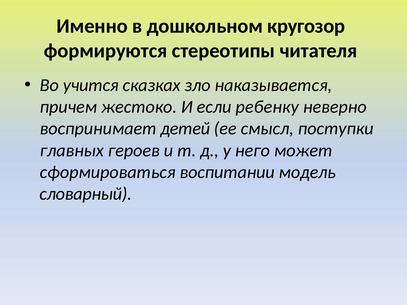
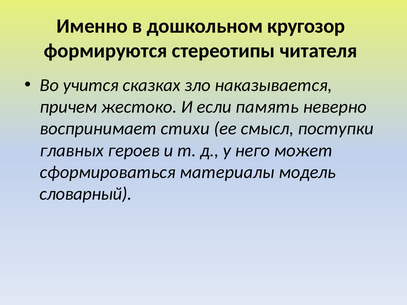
ребенку: ребенку -> память
детей: детей -> стихи
воспитании: воспитании -> материалы
